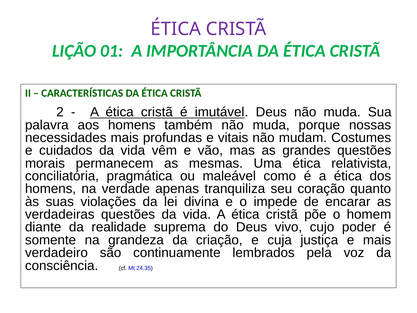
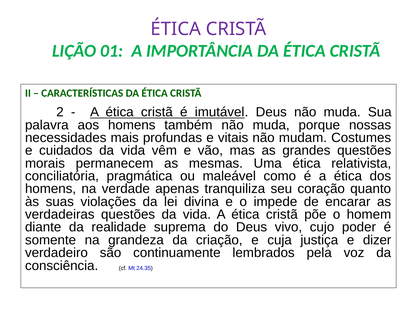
e mais: mais -> dizer
